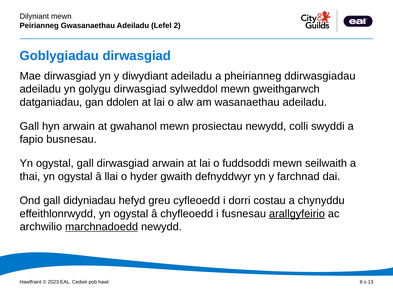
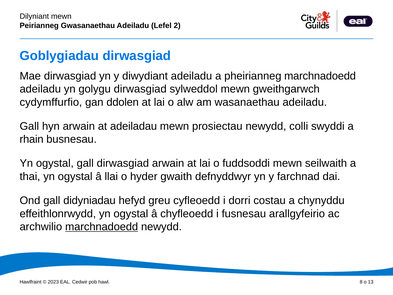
pheirianneg ddirwasgiadau: ddirwasgiadau -> marchnadoedd
datganiadau: datganiadau -> cydymffurfio
gwahanol: gwahanol -> adeiladau
fapio: fapio -> rhain
arallgyfeirio underline: present -> none
